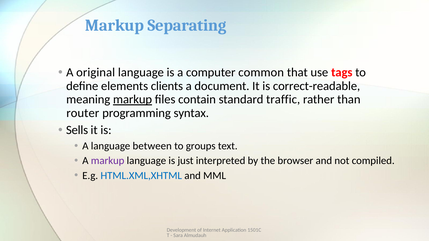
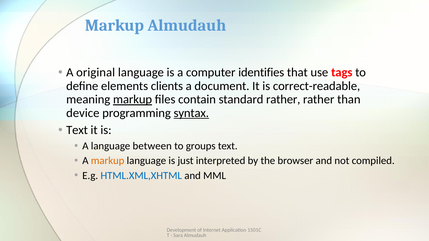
Markup Separating: Separating -> Almudauh
common: common -> identifies
standard traffic: traffic -> rather
router: router -> device
syntax underline: none -> present
Sells at (77, 130): Sells -> Text
markup at (108, 161) colour: purple -> orange
